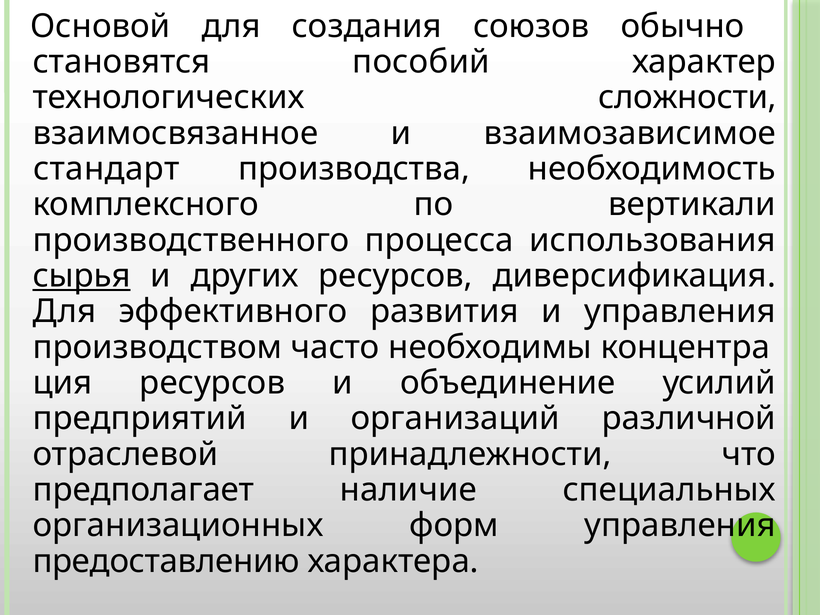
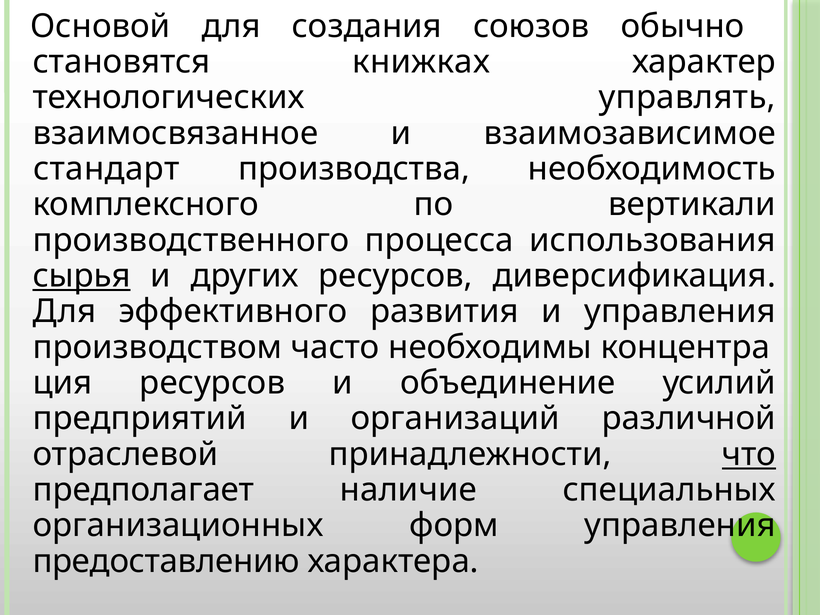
пособий: пособий -> книжках
сложности: сложности -> управлять
что underline: none -> present
